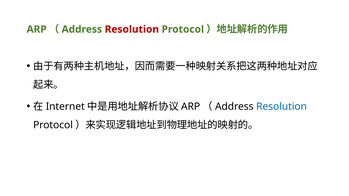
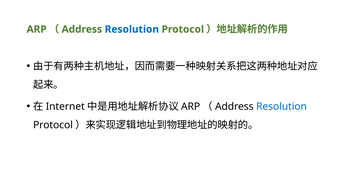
Resolution at (132, 29) colour: red -> blue
